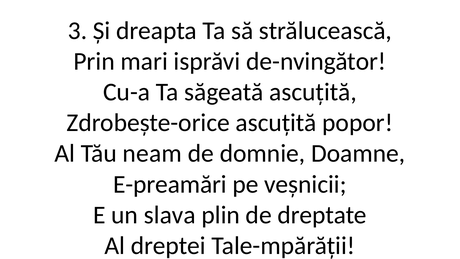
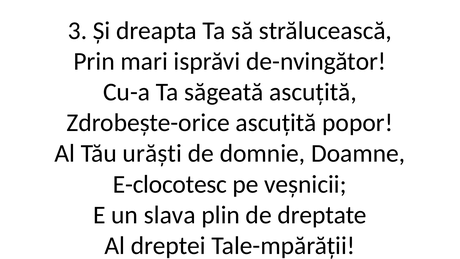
neam: neam -> urăști
E-preamări: E-preamări -> E-clocotesc
